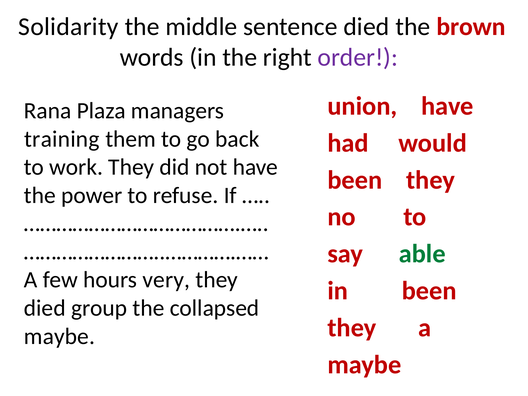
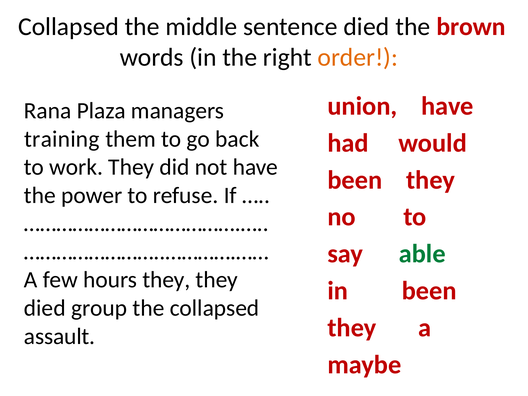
Solidarity at (68, 27): Solidarity -> Collapsed
order colour: purple -> orange
hours very: very -> they
maybe at (59, 336): maybe -> assault
